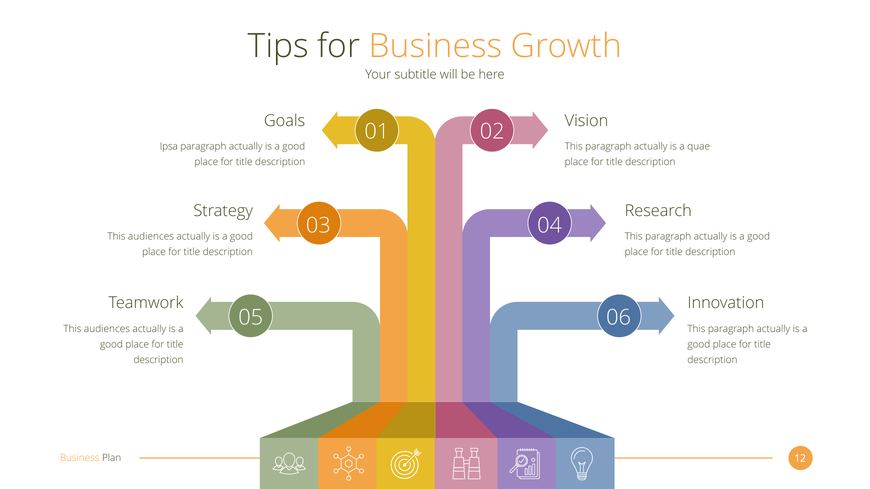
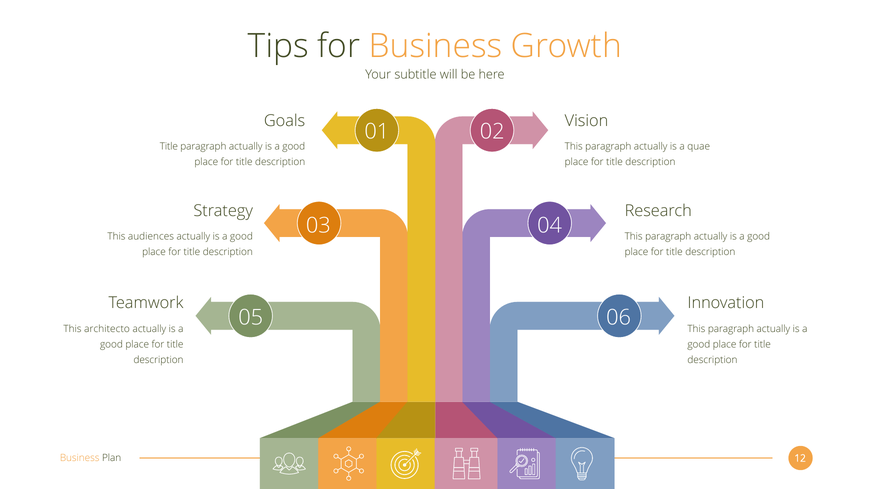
Ipsa at (169, 147): Ipsa -> Title
audiences at (107, 329): audiences -> architecto
